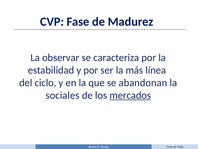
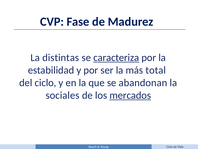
observar: observar -> distintas
caracteriza underline: none -> present
línea: línea -> total
